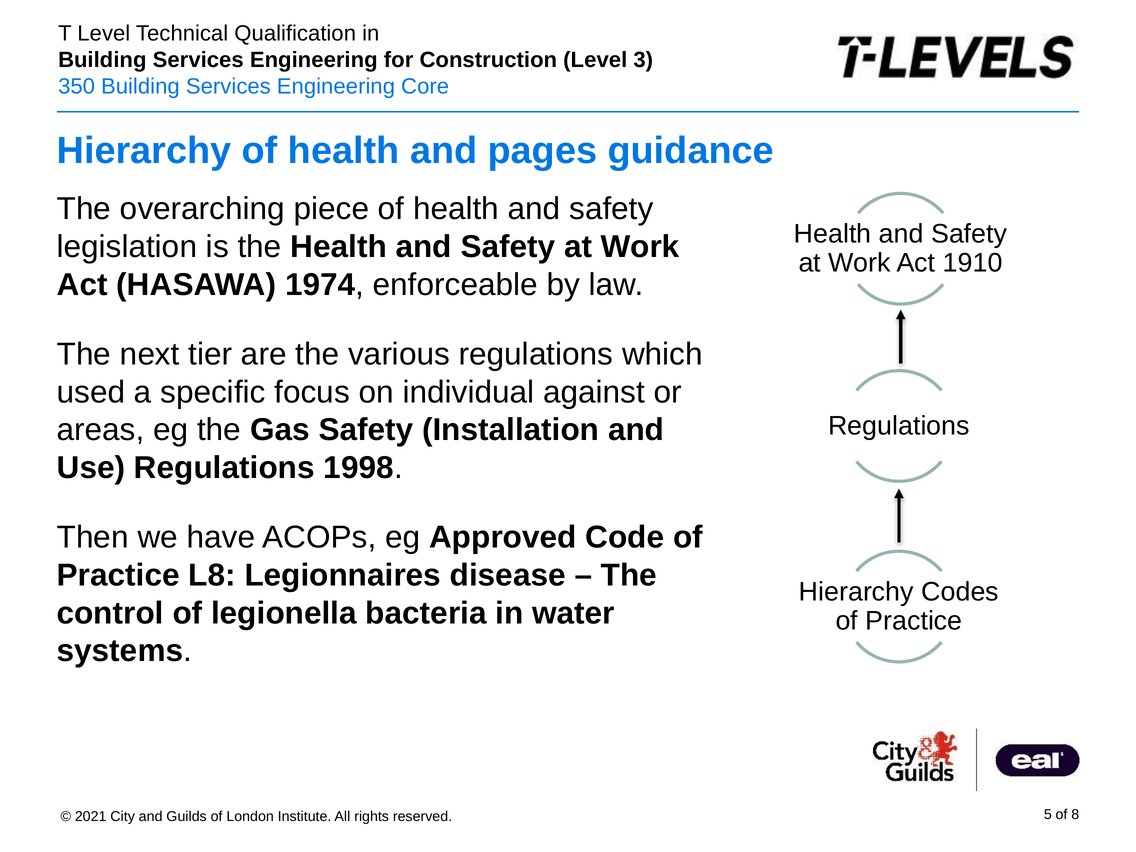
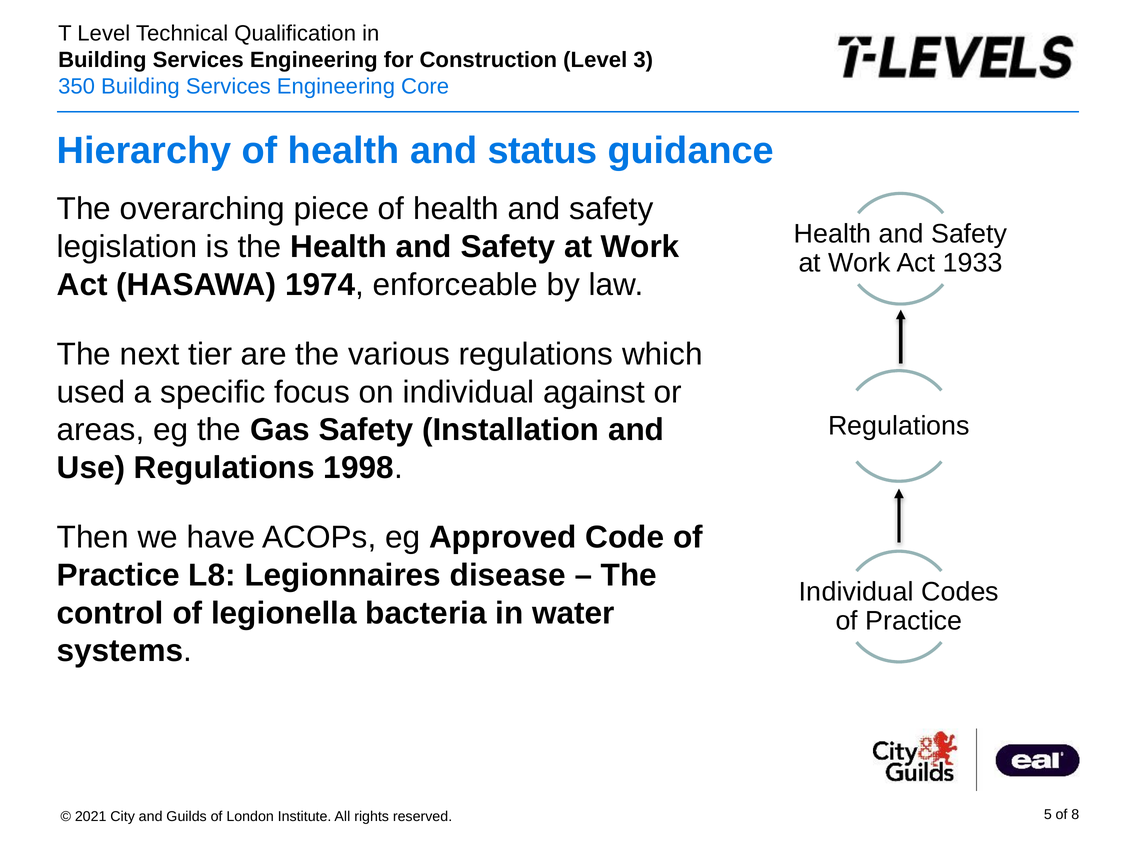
pages: pages -> status
1910: 1910 -> 1933
Hierarchy at (856, 592): Hierarchy -> Individual
